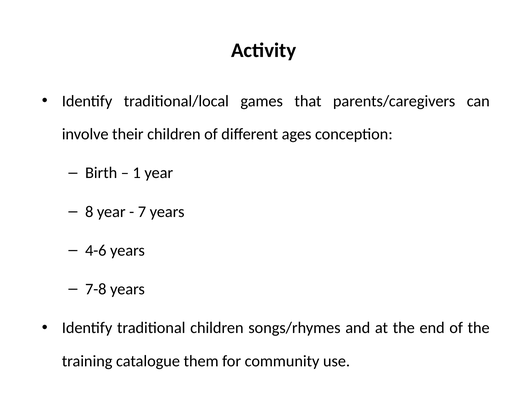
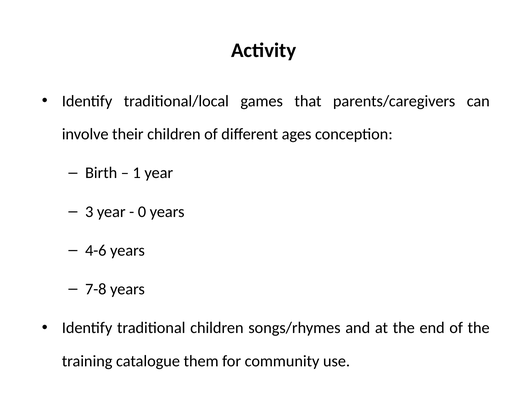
8: 8 -> 3
7: 7 -> 0
